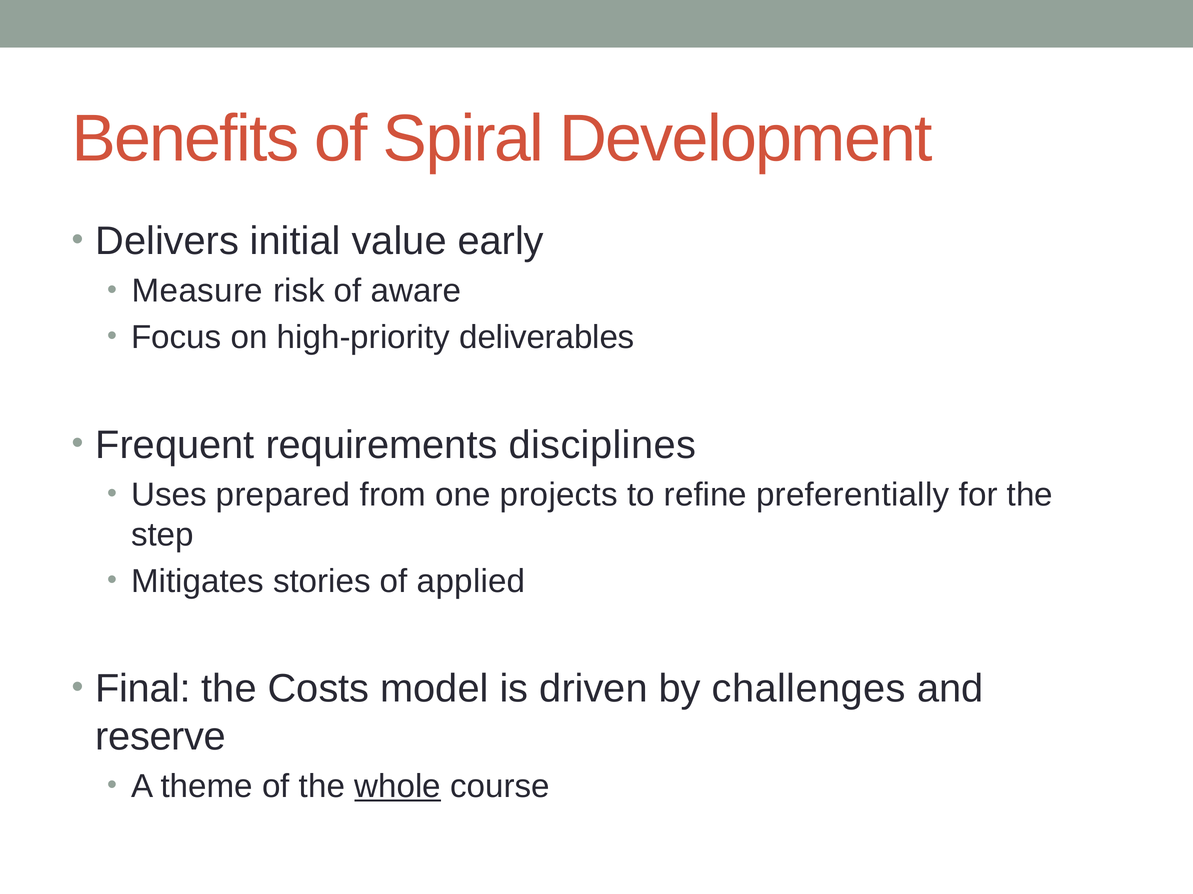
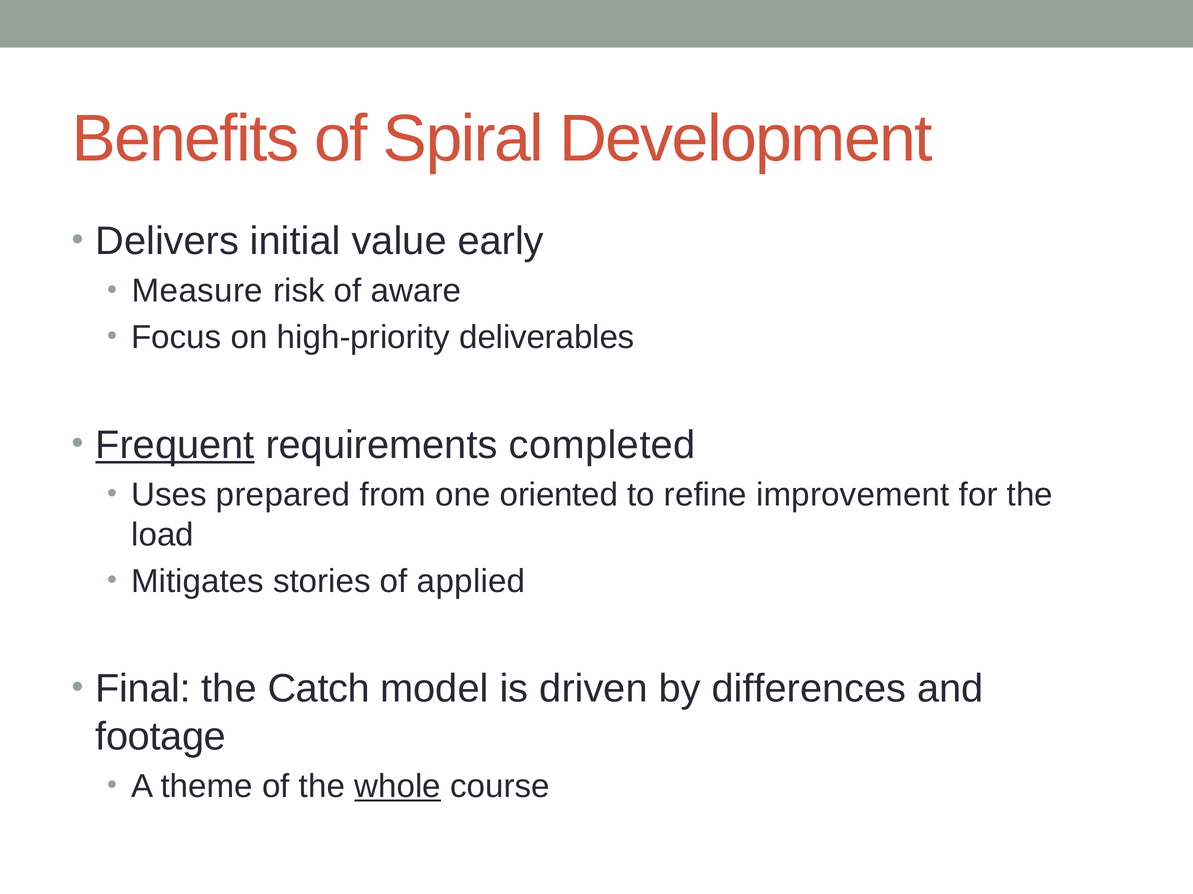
Frequent underline: none -> present
disciplines: disciplines -> completed
projects: projects -> oriented
preferentially: preferentially -> improvement
step: step -> load
Costs: Costs -> Catch
challenges: challenges -> differences
reserve: reserve -> footage
